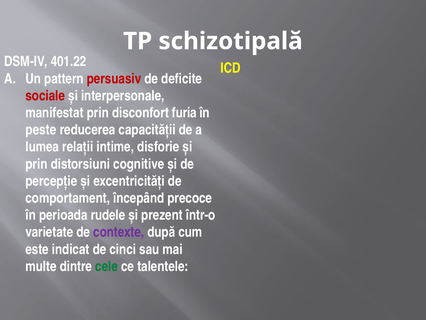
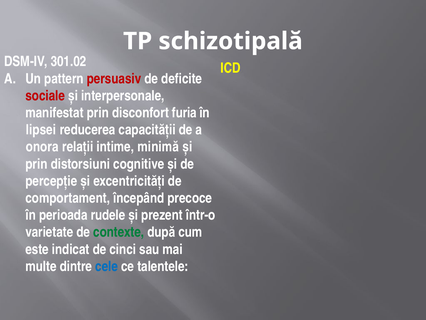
401.22: 401.22 -> 301.02
peste: peste -> lipsei
lumea: lumea -> onora
disforie: disforie -> minimă
contexte colour: purple -> green
cele colour: green -> blue
